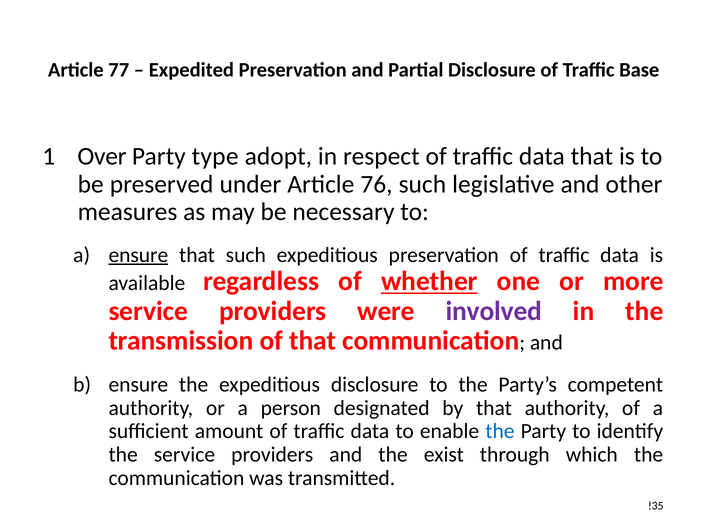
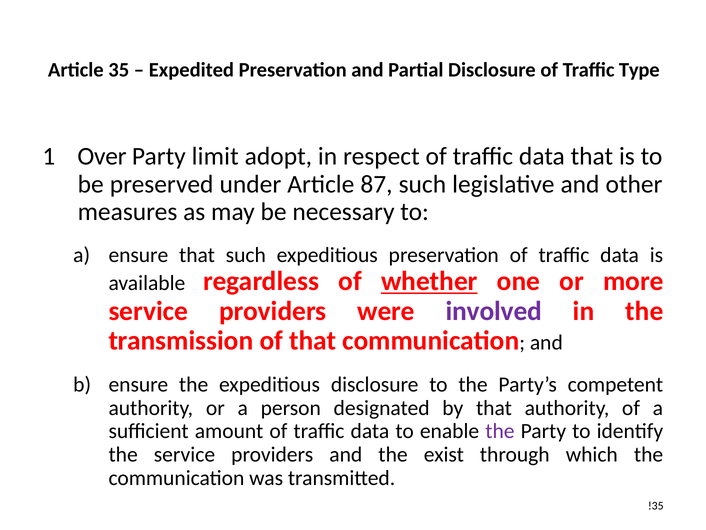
77: 77 -> 35
Base: Base -> Type
type: type -> limit
76: 76 -> 87
ensure at (138, 255) underline: present -> none
the at (500, 431) colour: blue -> purple
